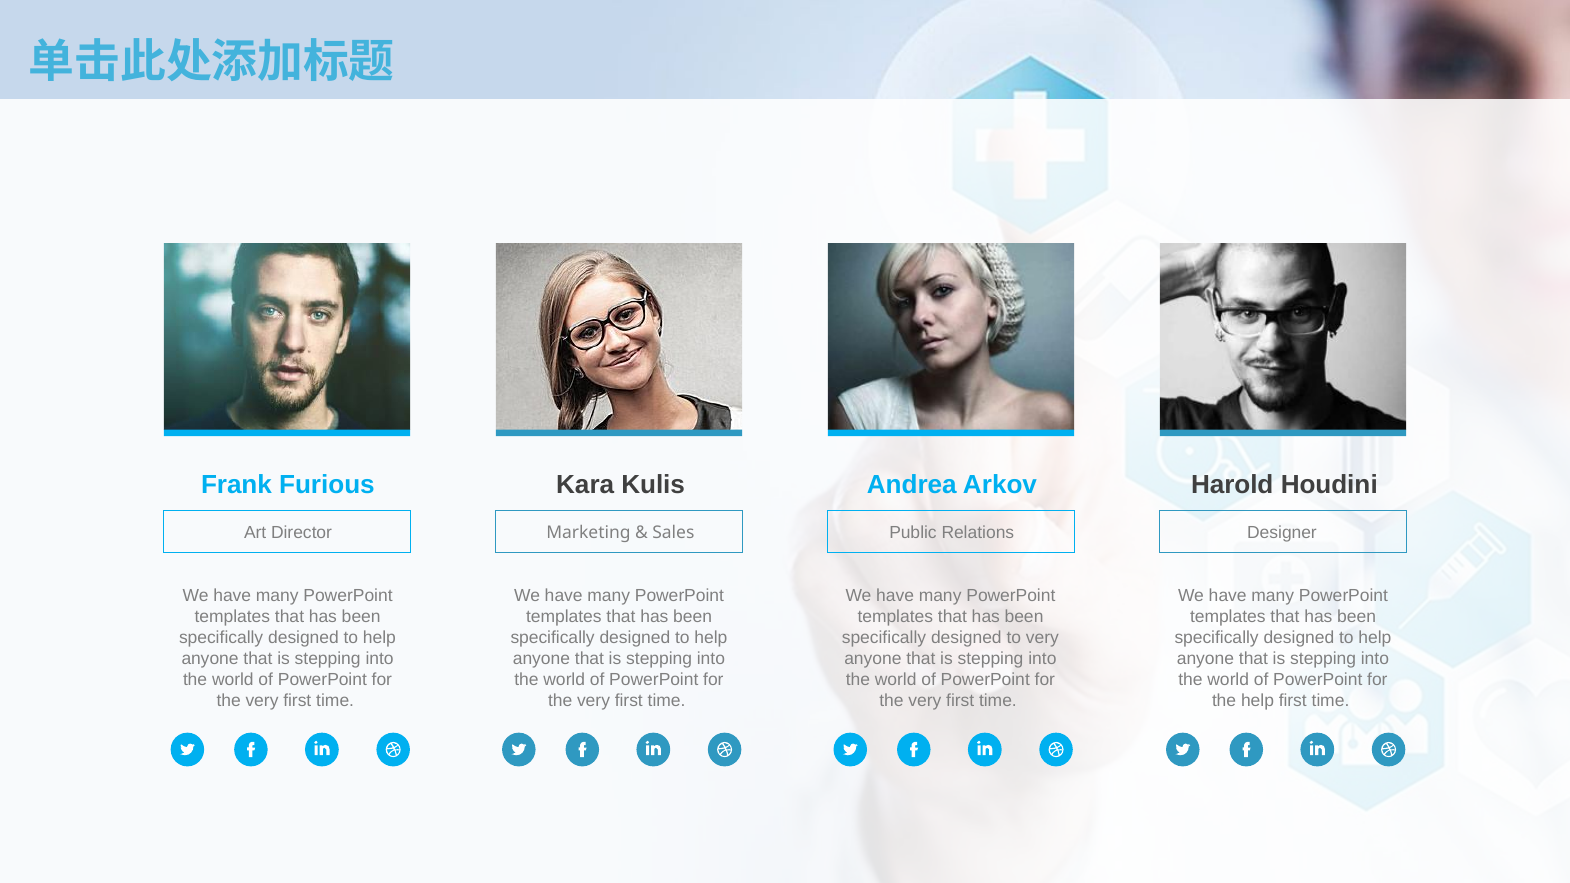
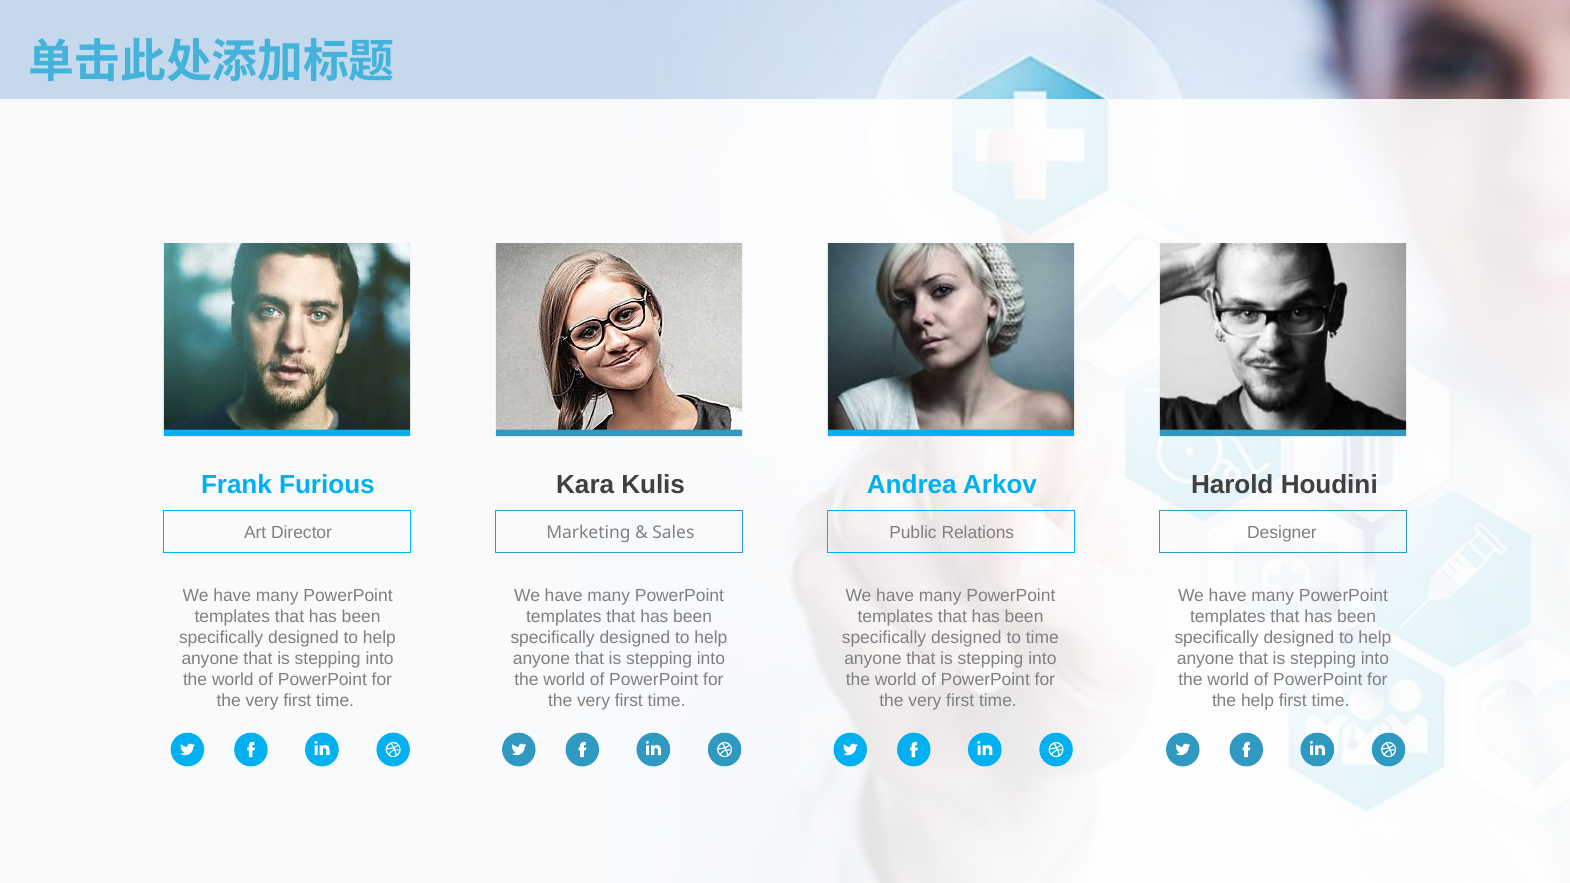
to very: very -> time
